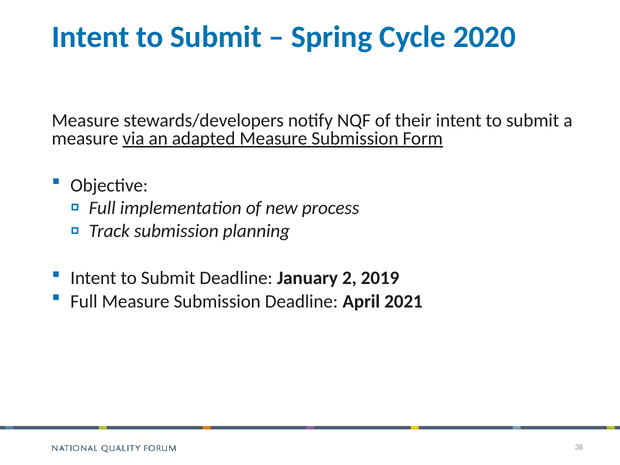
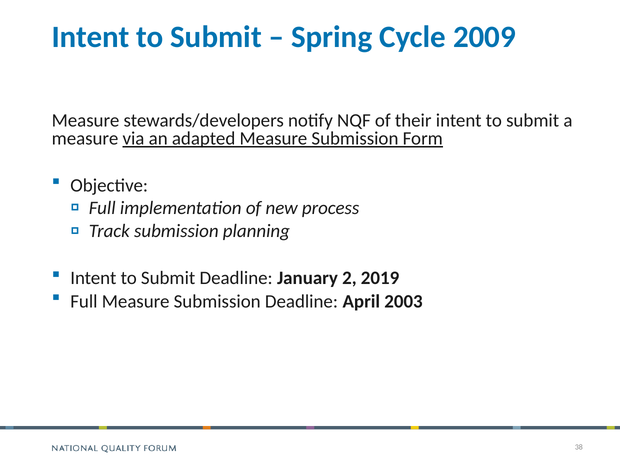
2020: 2020 -> 2009
2021: 2021 -> 2003
